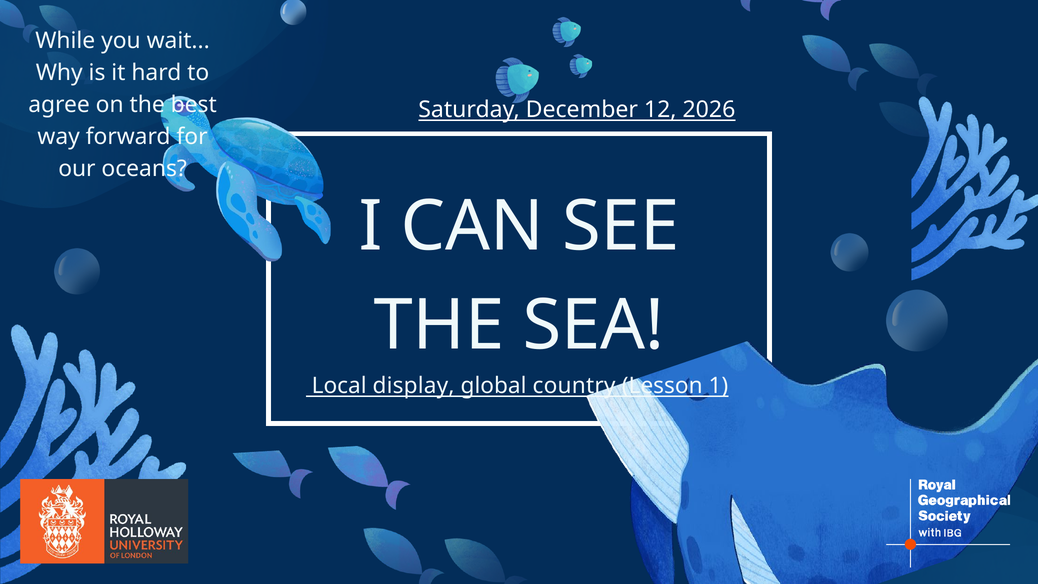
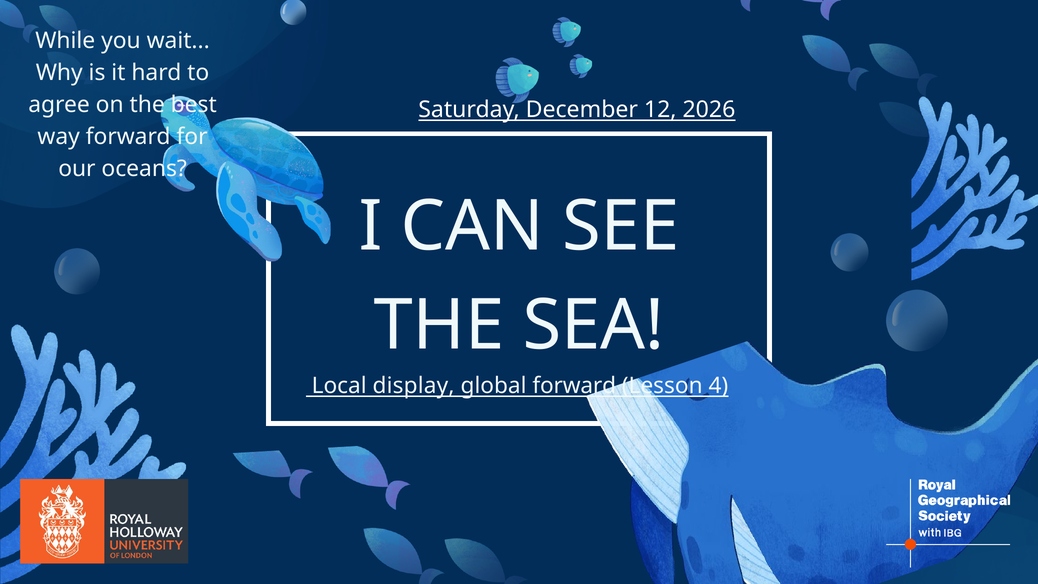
global country: country -> forward
1: 1 -> 4
